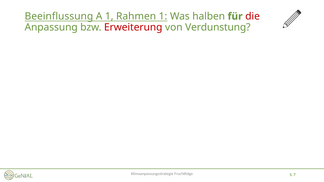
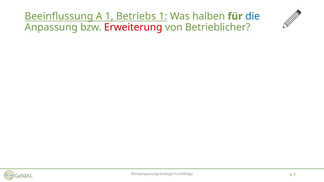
Rahmen: Rahmen -> Betriebs
die colour: red -> blue
Verdunstung: Verdunstung -> Betrieblicher
